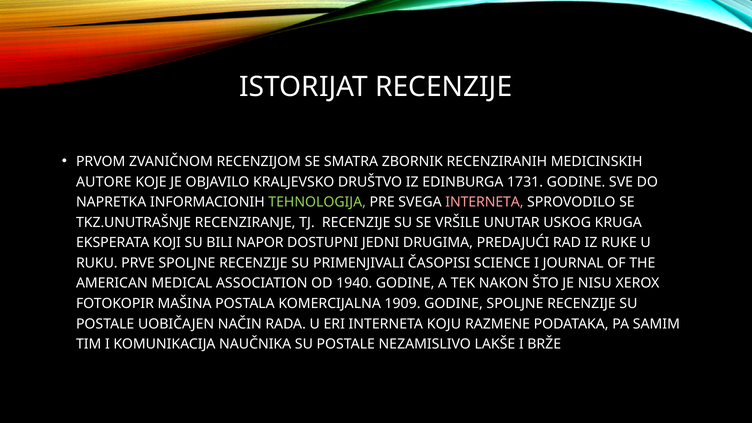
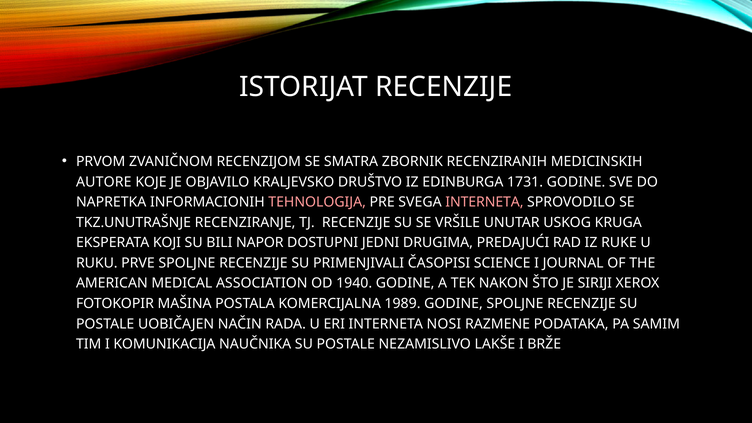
TEHNOLOGIJA colour: light green -> pink
NISU: NISU -> SIRIJI
1909: 1909 -> 1989
KOJU: KOJU -> NOSI
